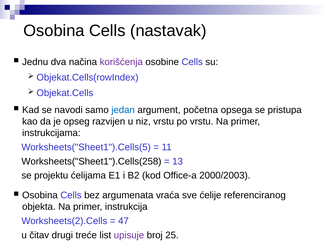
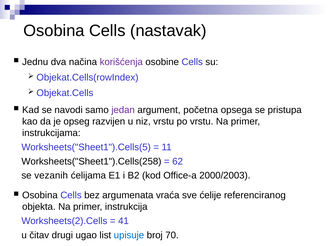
jedan colour: blue -> purple
13: 13 -> 62
projektu: projektu -> vezanih
47: 47 -> 41
treće: treće -> ugao
upisuje colour: purple -> blue
25: 25 -> 70
